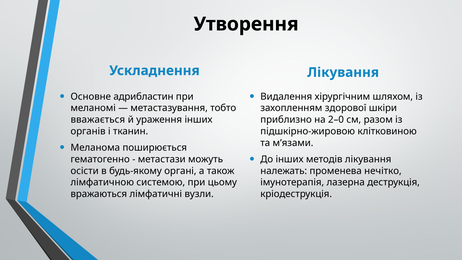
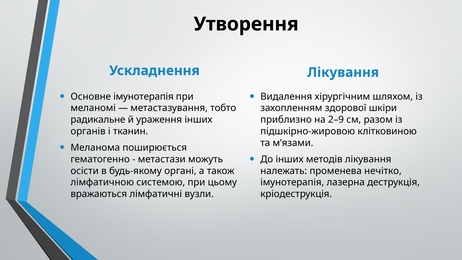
Основне адрибластин: адрибластин -> імунотерапія
вважається: вважається -> радикальне
2–0: 2–0 -> 2–9
